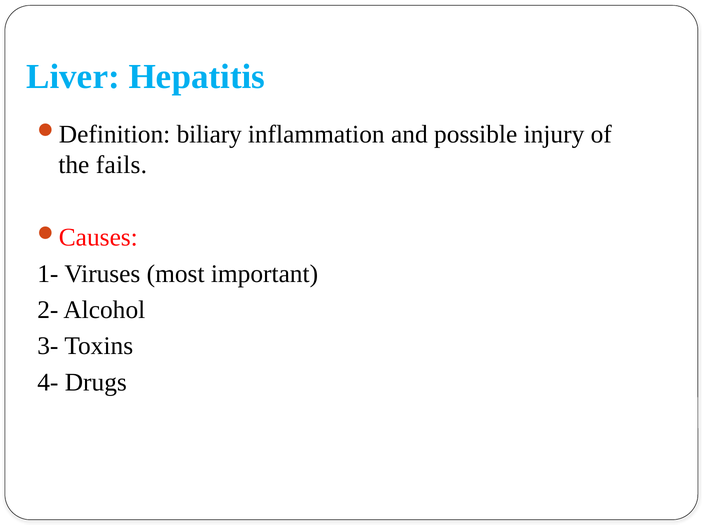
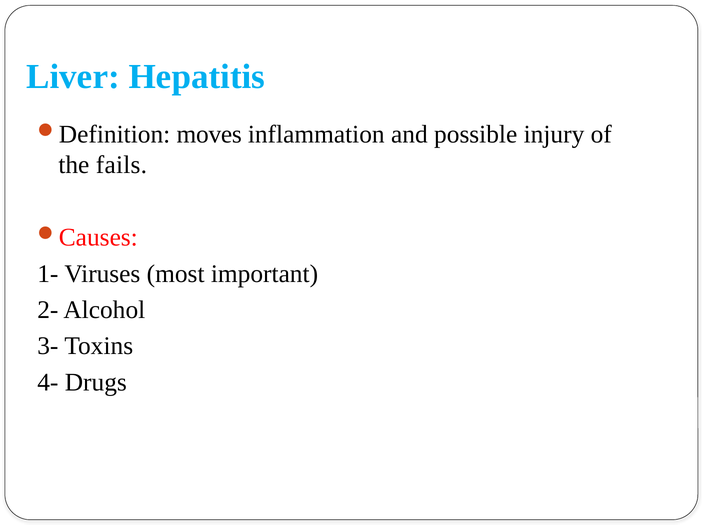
biliary: biliary -> moves
